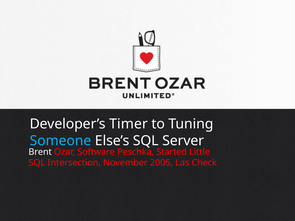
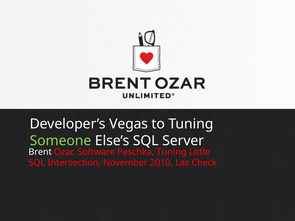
Timer: Timer -> Vegas
Someone colour: light blue -> light green
Peschka Started: Started -> Tuning
2005: 2005 -> 2010
